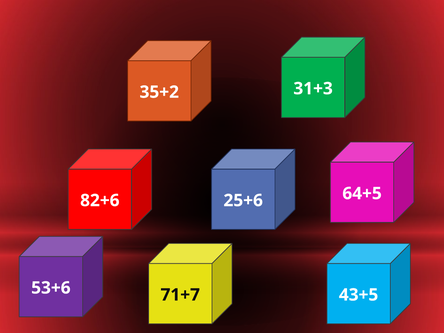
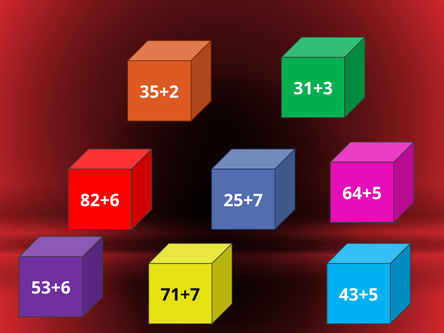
25+6: 25+6 -> 25+7
